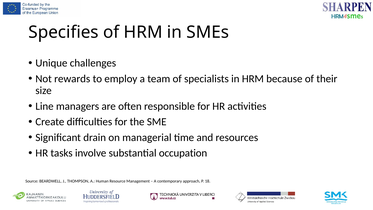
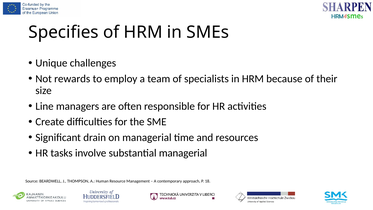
substantial occupation: occupation -> managerial
